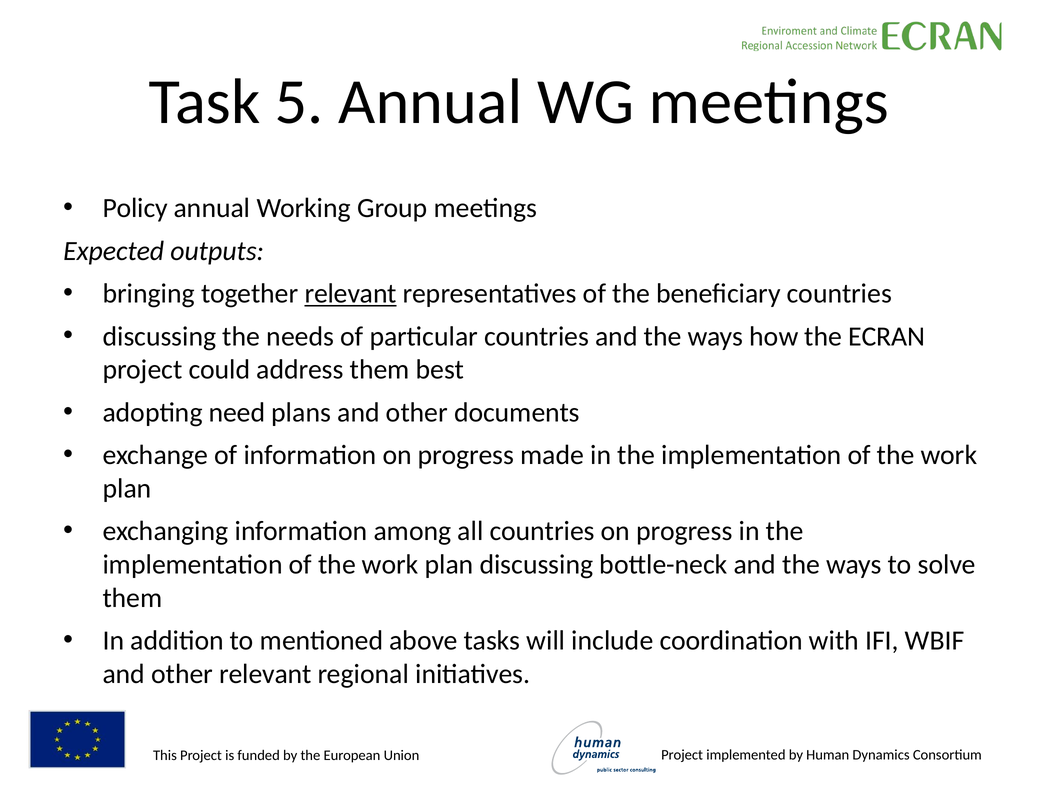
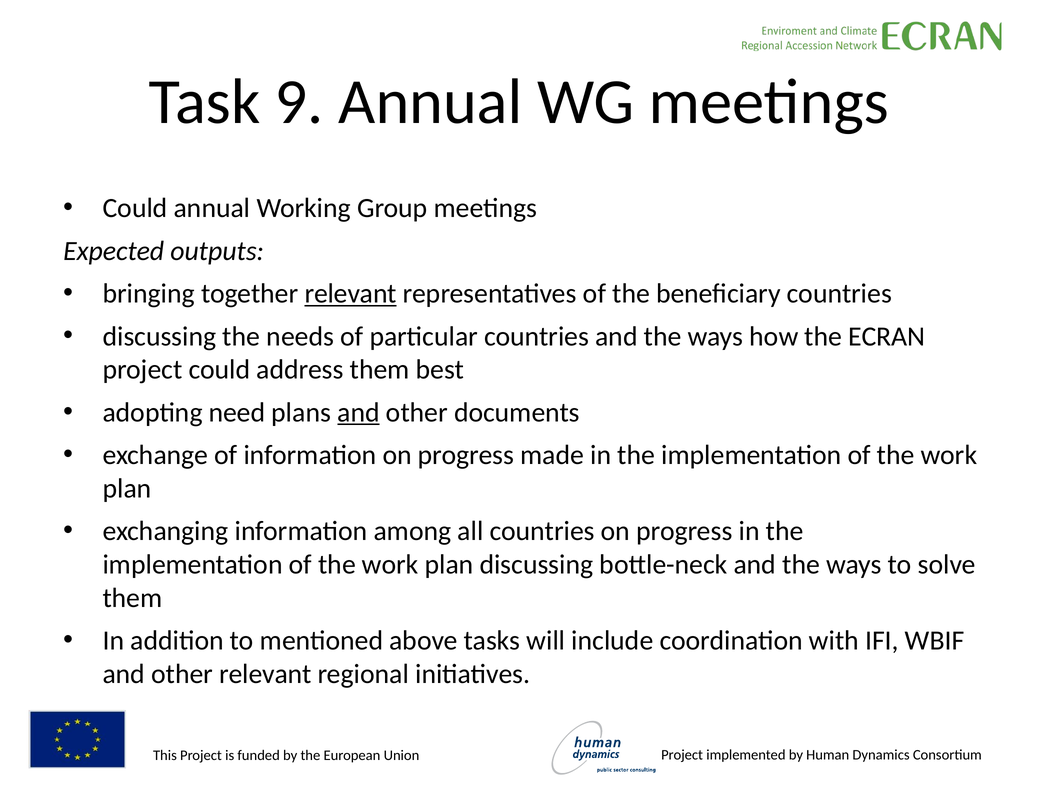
5: 5 -> 9
Policy at (135, 208): Policy -> Could
and at (358, 412) underline: none -> present
